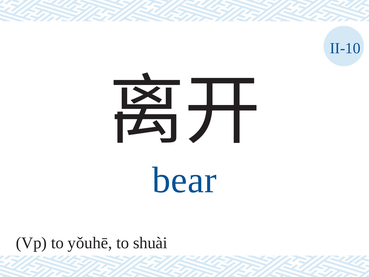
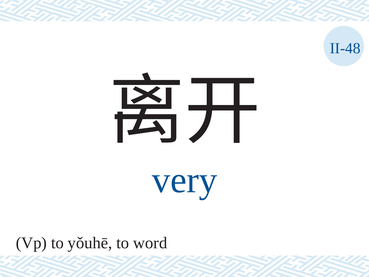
II-10: II-10 -> II-48
bear: bear -> very
shuài: shuài -> word
